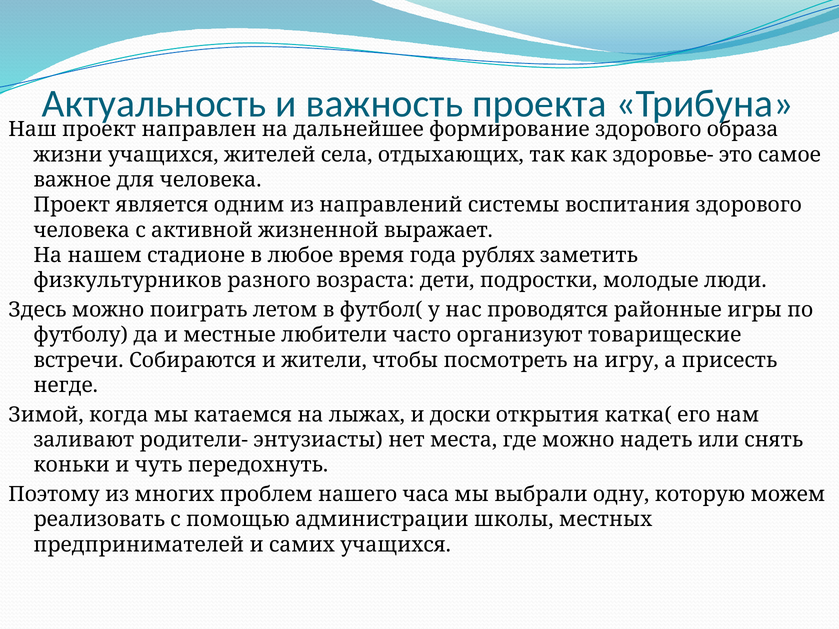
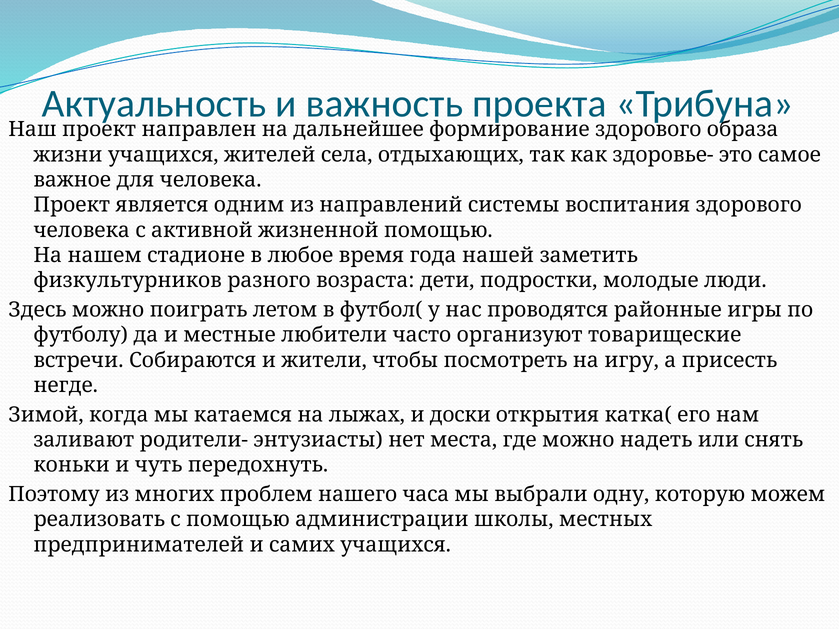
жизненной выражает: выражает -> помощью
рублях: рублях -> нашей
